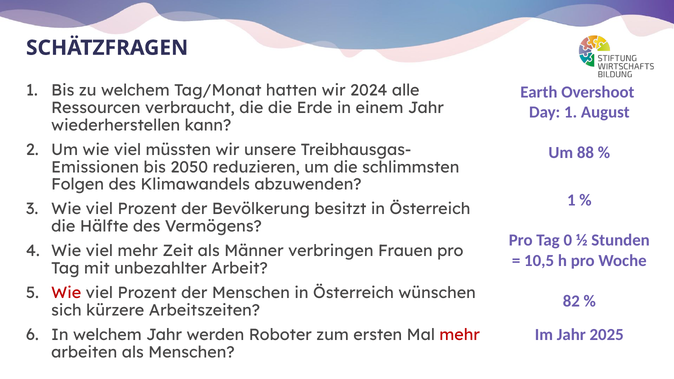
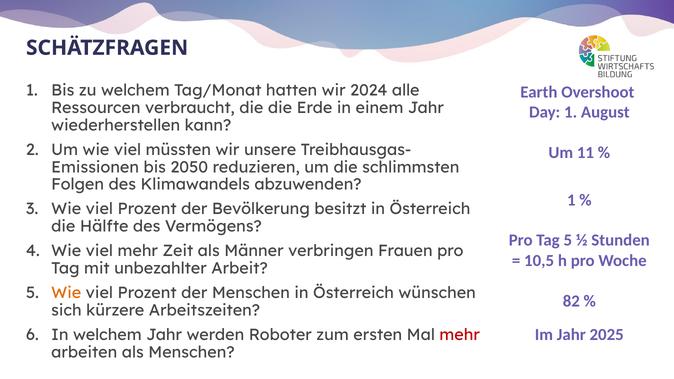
88: 88 -> 11
Tag 0: 0 -> 5
Wie at (66, 293) colour: red -> orange
